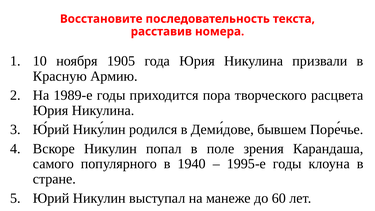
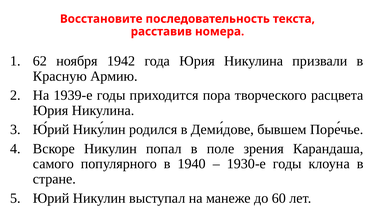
10: 10 -> 62
1905: 1905 -> 1942
1989-е: 1989-е -> 1939-е
1995-е: 1995-е -> 1930-е
